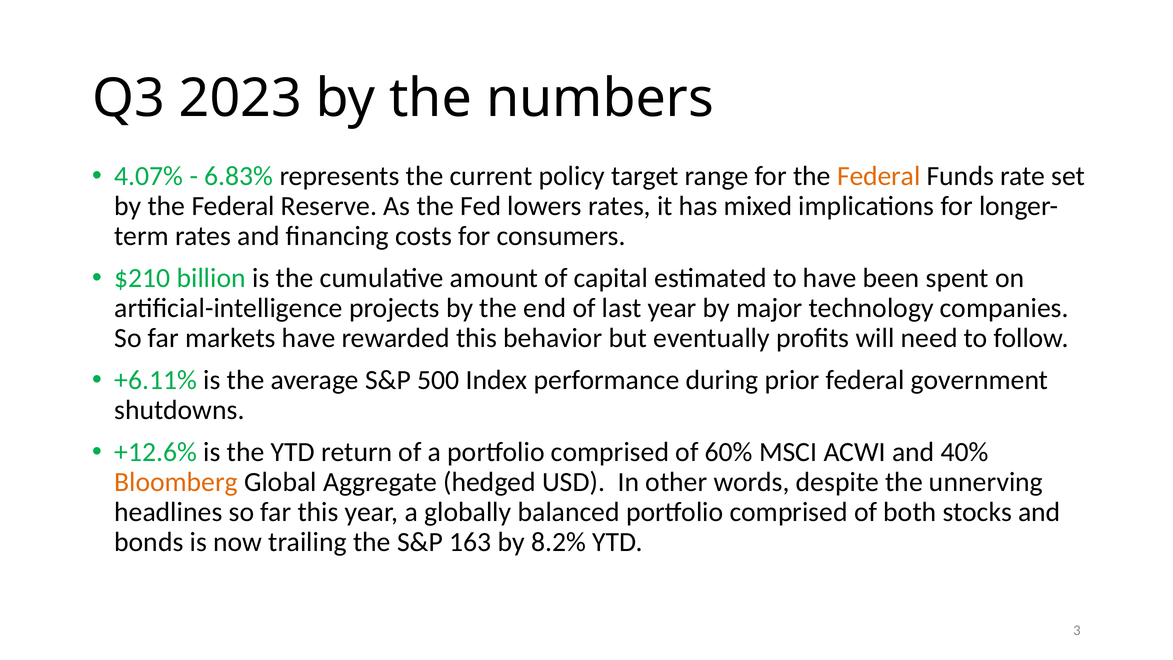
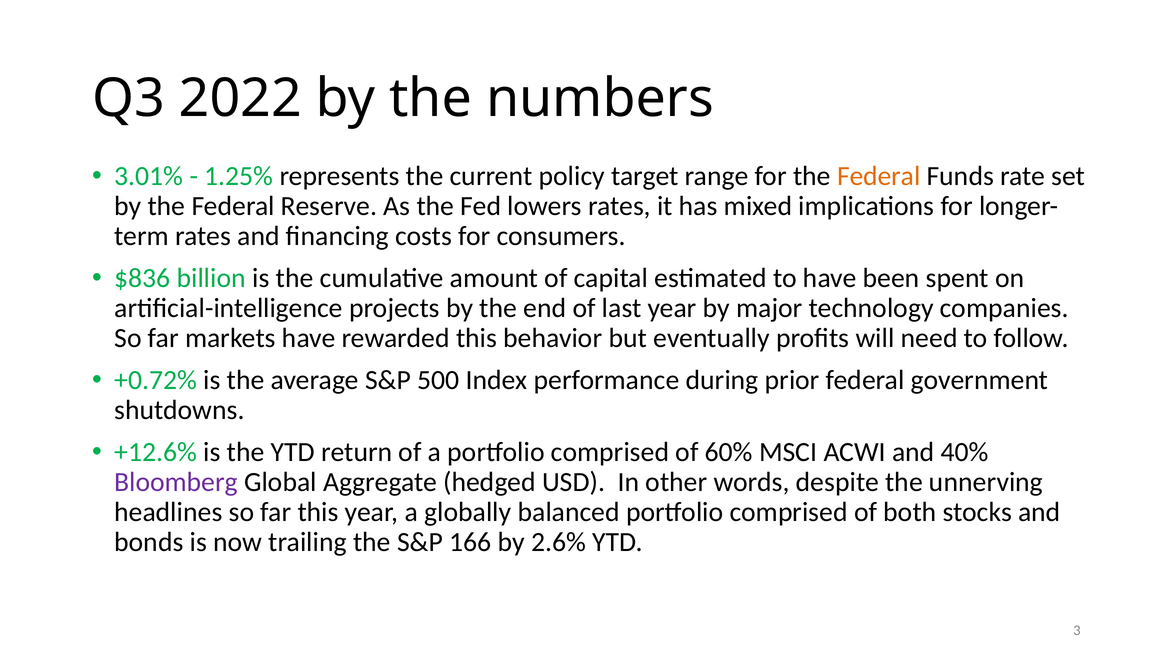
2023: 2023 -> 2022
4.07%: 4.07% -> 3.01%
6.83%: 6.83% -> 1.25%
$210: $210 -> $836
+6.11%: +6.11% -> +0.72%
Bloomberg colour: orange -> purple
163: 163 -> 166
8.2%: 8.2% -> 2.6%
